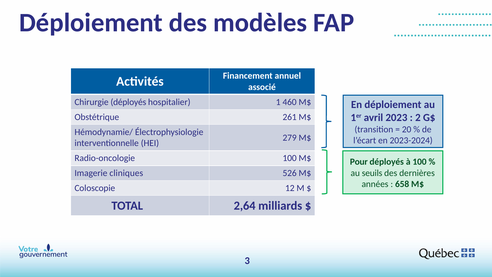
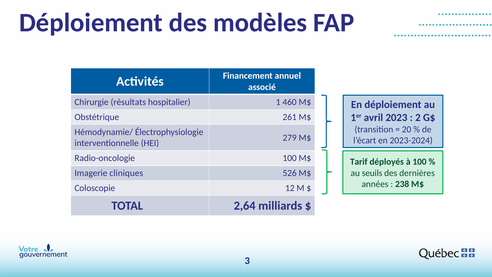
Chirurgie déployés: déployés -> résultats
Pour: Pour -> Tarif
658: 658 -> 238
